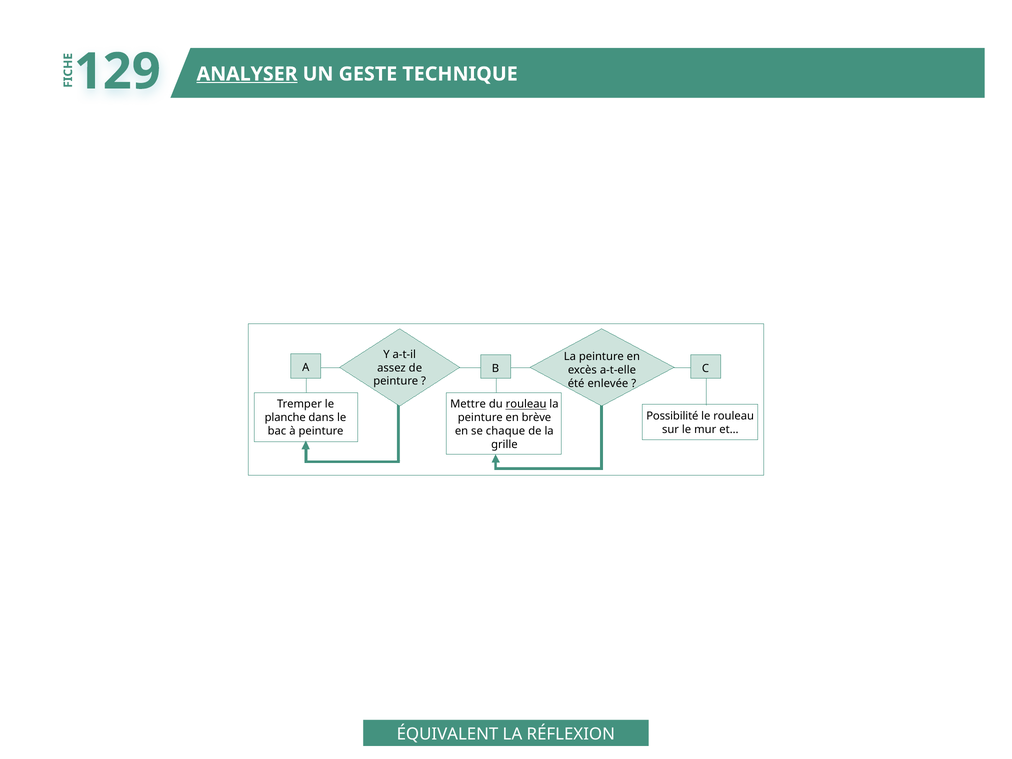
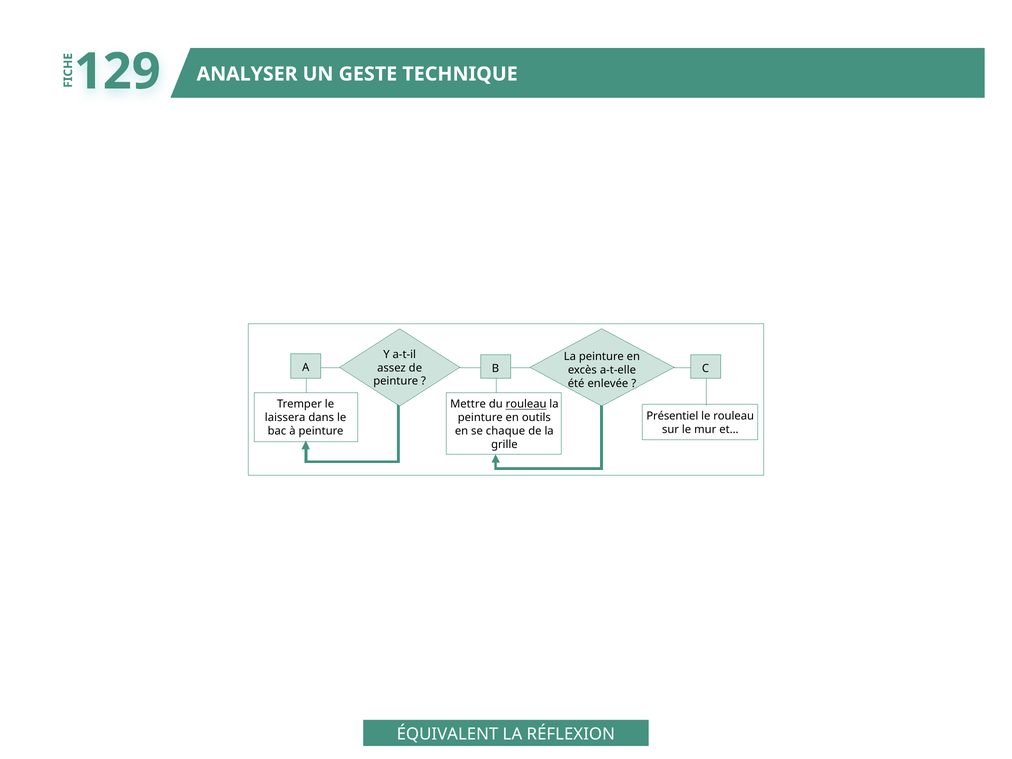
ANALYSER underline: present -> none
Possibilité: Possibilité -> Présentiel
planche: planche -> laissera
brève: brève -> outils
